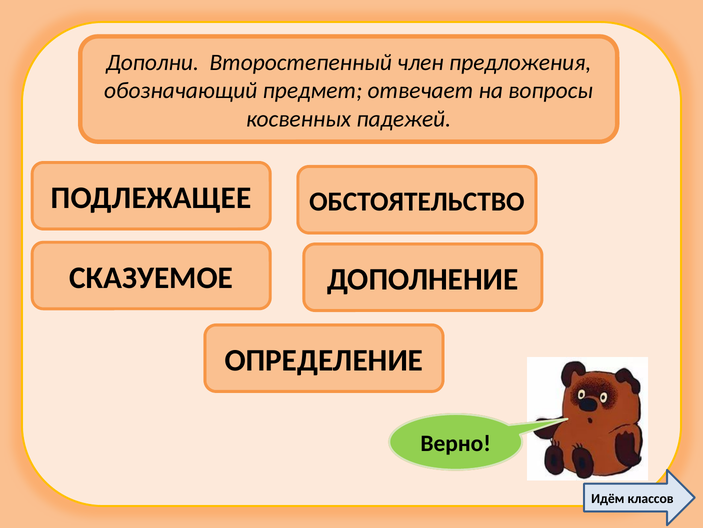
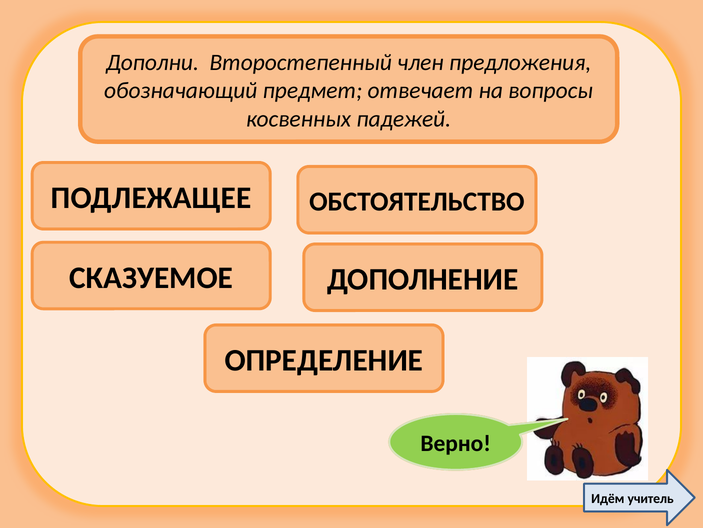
классов: классов -> учитель
